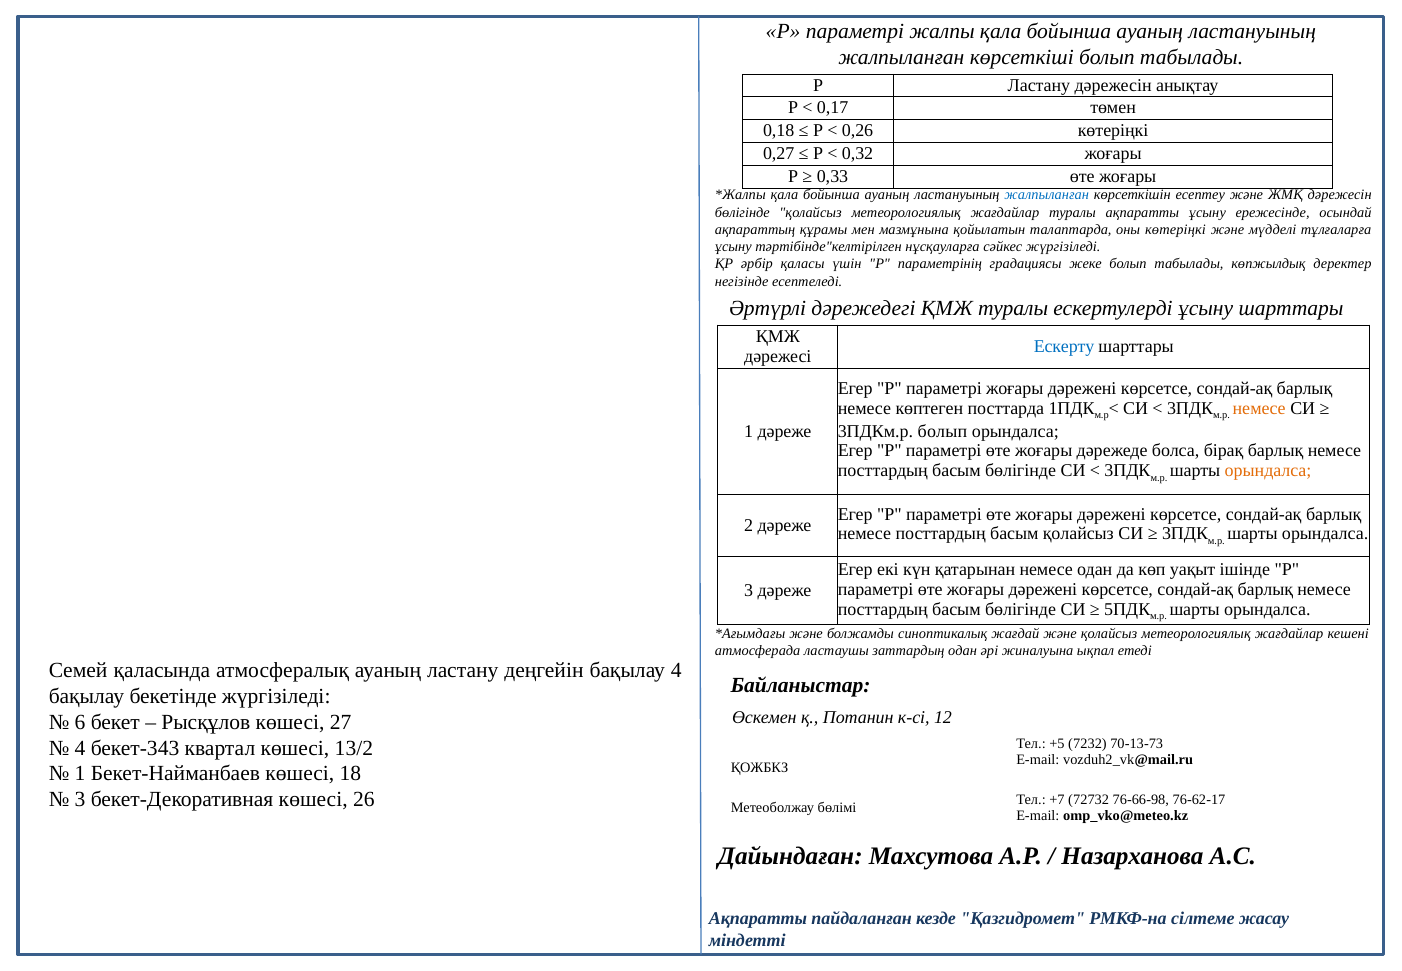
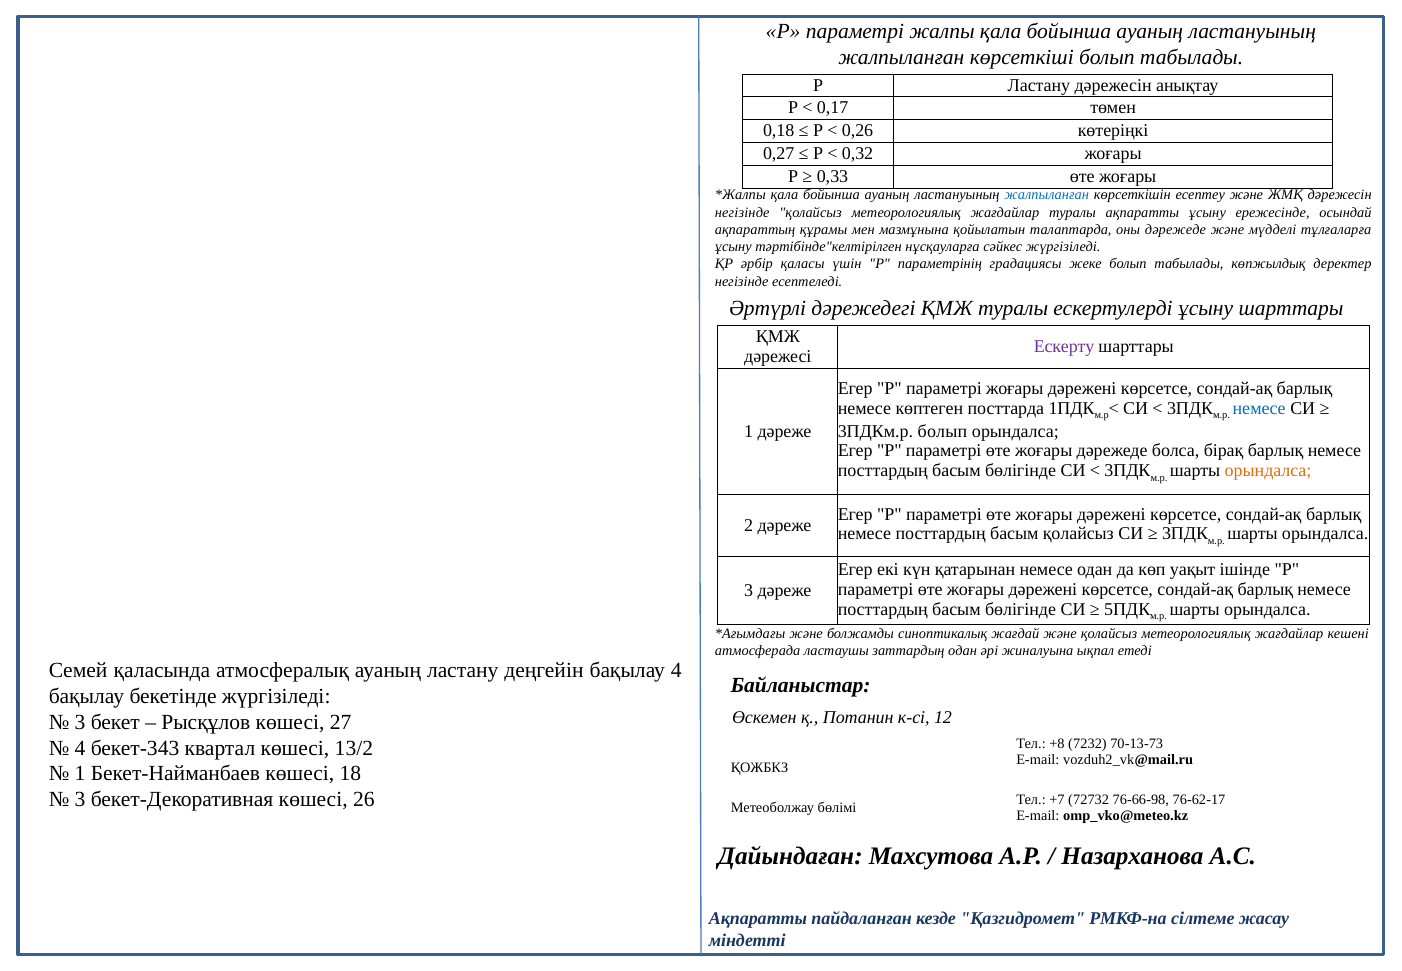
бөлігінде at (742, 212): бөлігінде -> негізінде
оны көтеріңкі: көтеріңкі -> дәрежеде
Ескерту colour: blue -> purple
немесе at (1259, 408) colour: orange -> blue
6 at (80, 722): 6 -> 3
+5: +5 -> +8
